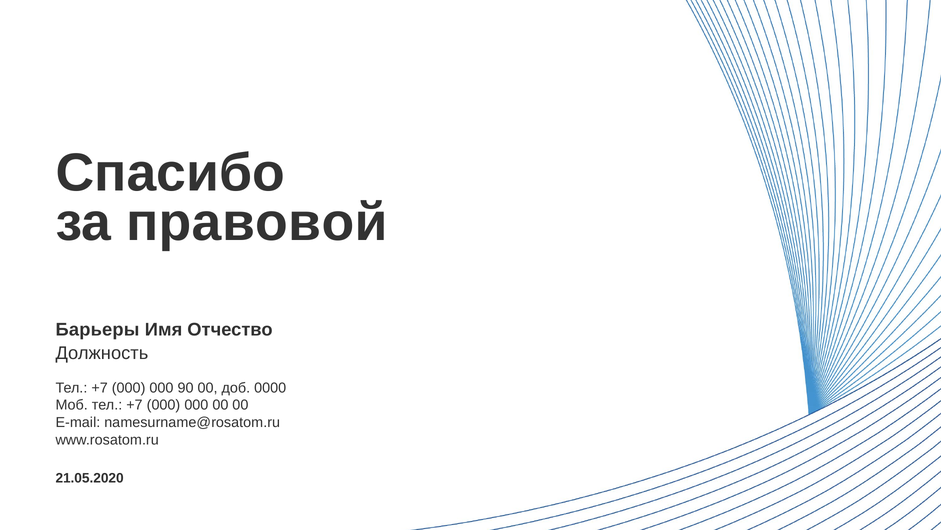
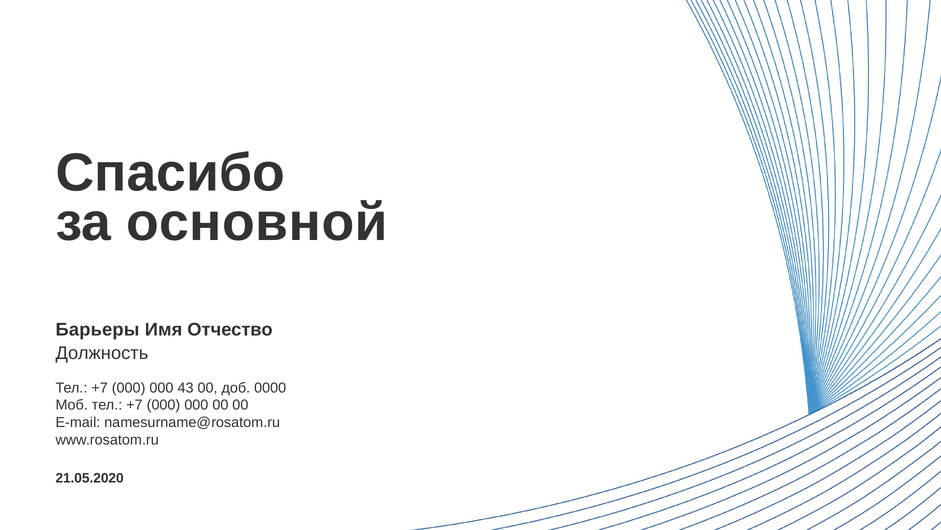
правовой: правовой -> основной
90: 90 -> 43
